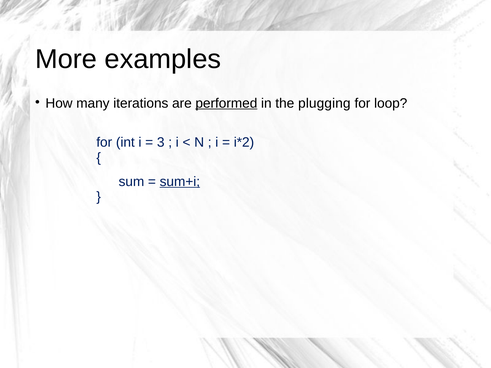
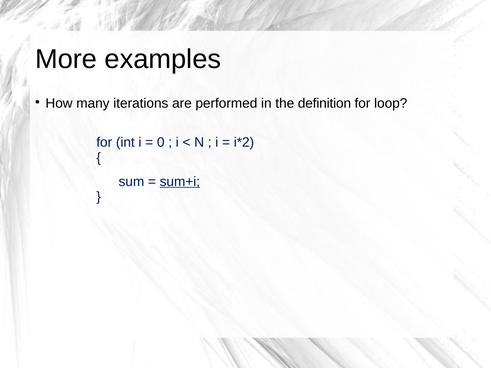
performed underline: present -> none
plugging: plugging -> definition
3: 3 -> 0
